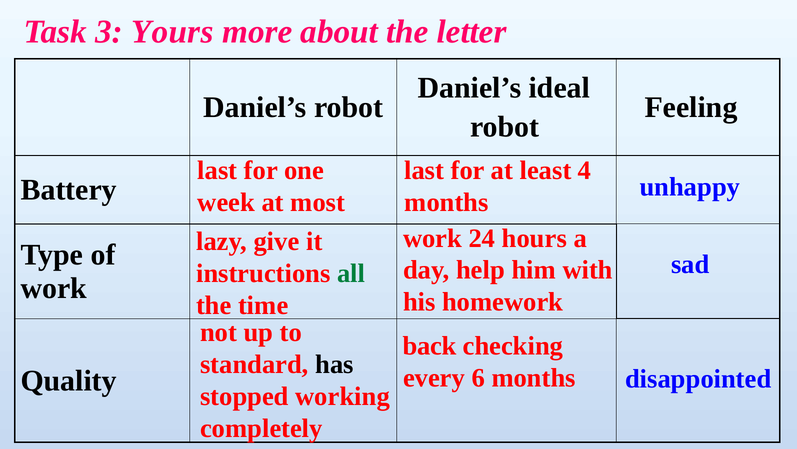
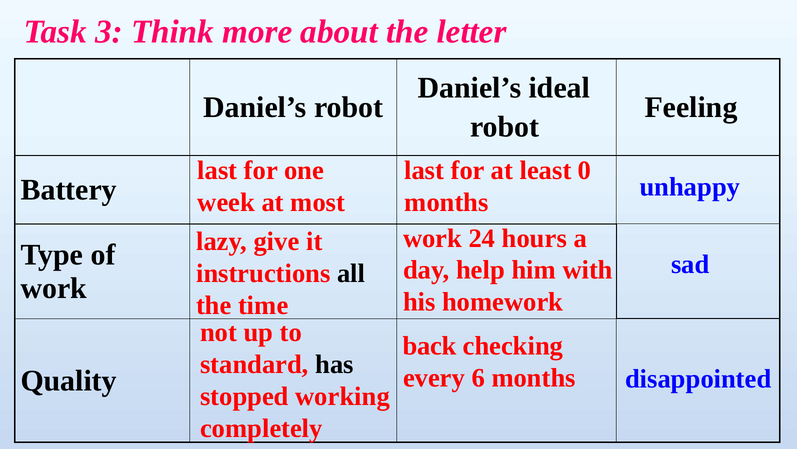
Yours: Yours -> Think
4: 4 -> 0
all colour: green -> black
